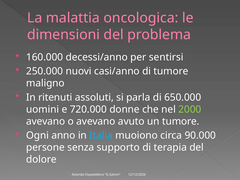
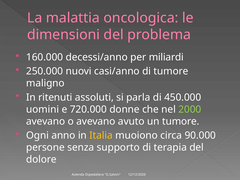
sentirsi: sentirsi -> miliardi
650.000: 650.000 -> 450.000
Italia colour: light blue -> yellow
